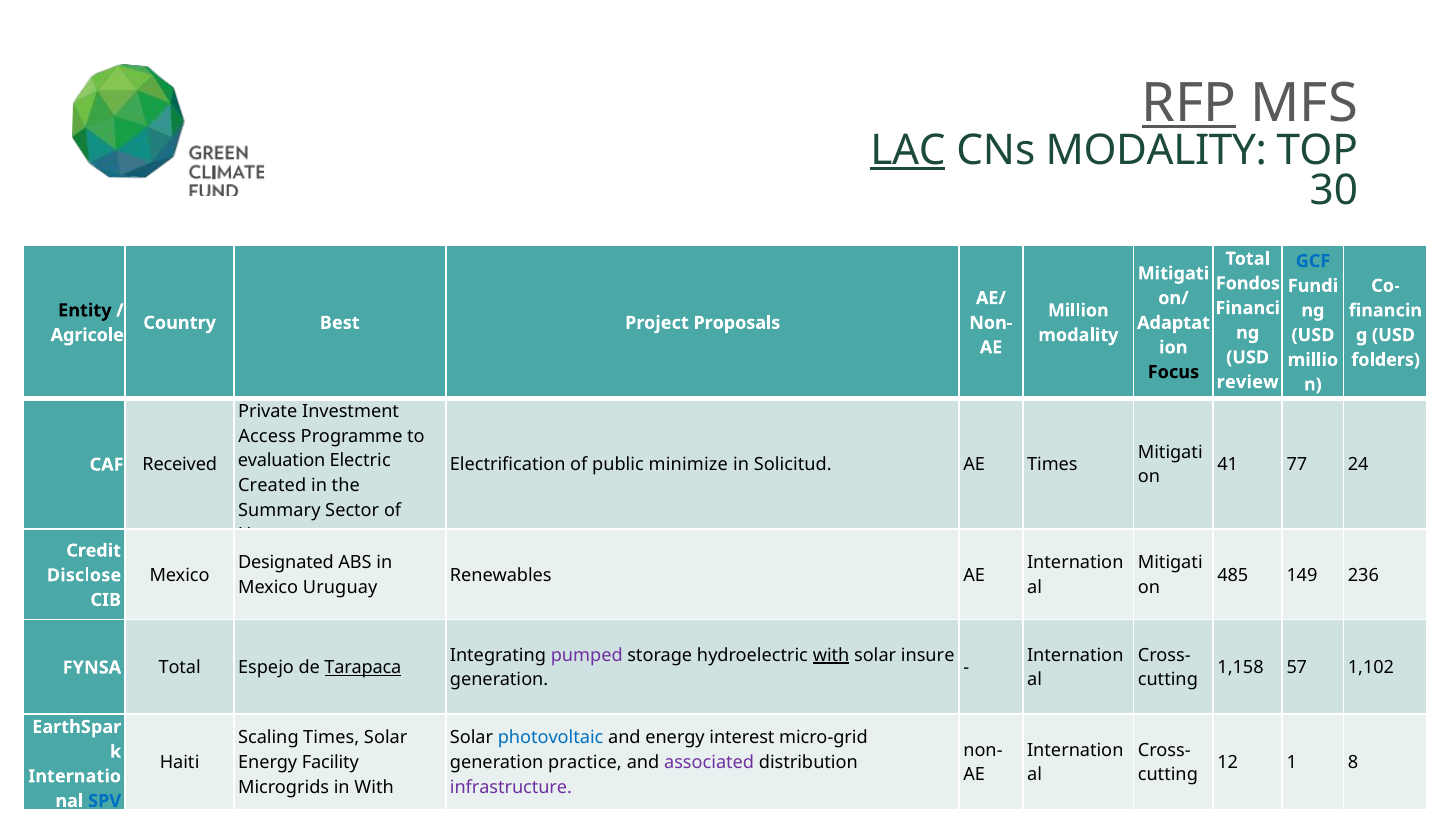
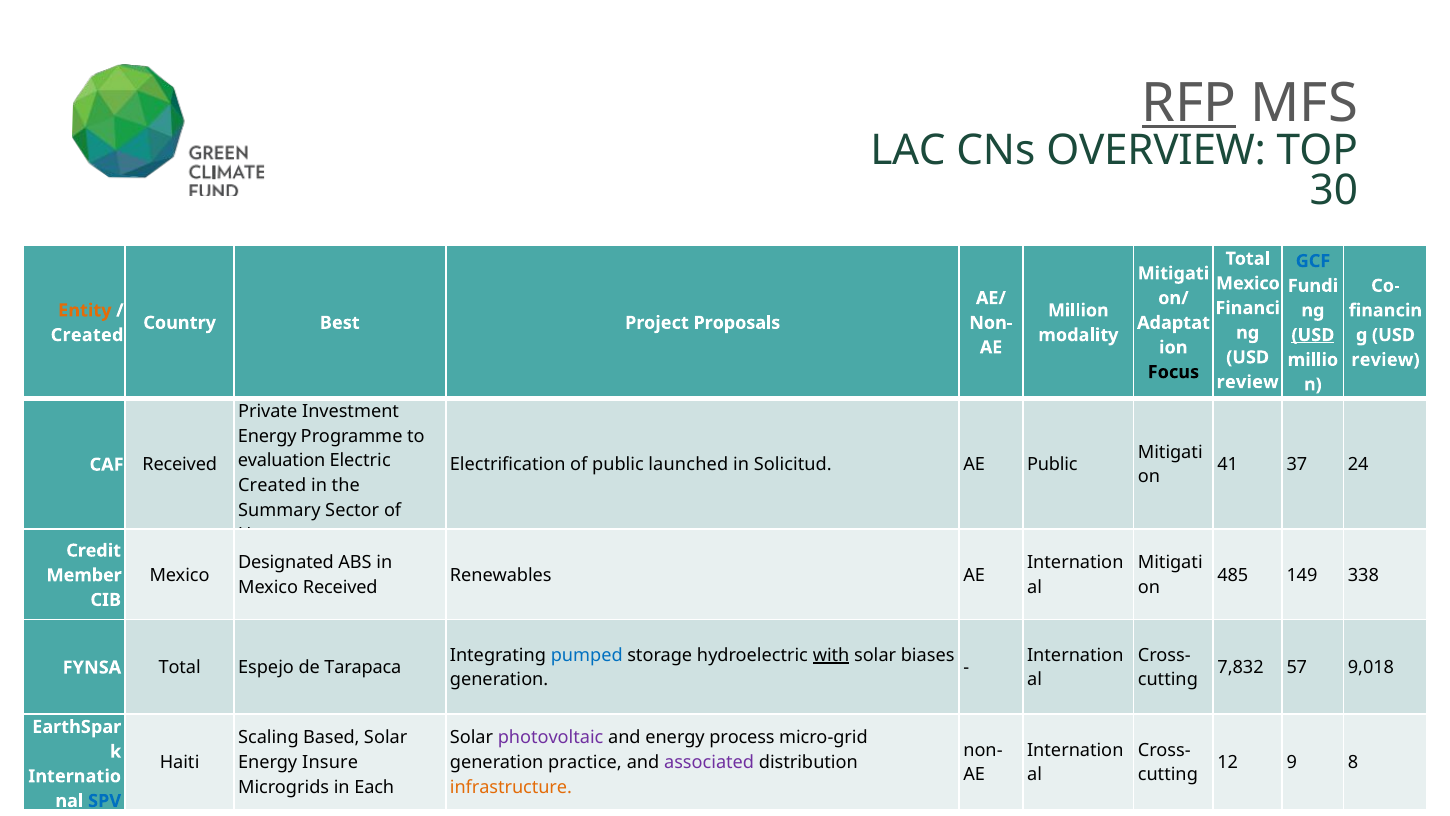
LAC underline: present -> none
CNs MODALITY: MODALITY -> OVERVIEW
Fondos at (1248, 283): Fondos -> Mexico
Entity colour: black -> orange
Agricole at (87, 335): Agricole -> Created
USD at (1313, 335) underline: none -> present
folders at (1386, 360): folders -> review
Access at (267, 436): Access -> Energy
minimize: minimize -> launched
AE Times: Times -> Public
77: 77 -> 37
236: 236 -> 338
Disclose: Disclose -> Member
Mexico Uruguay: Uruguay -> Received
pumped colour: purple -> blue
insure: insure -> biases
1,158: 1,158 -> 7,832
1,102: 1,102 -> 9,018
Tarapaca underline: present -> none
Scaling Times: Times -> Based
photovoltaic colour: blue -> purple
interest: interest -> process
Facility: Facility -> Insure
1: 1 -> 9
in With: With -> Each
infrastructure colour: purple -> orange
